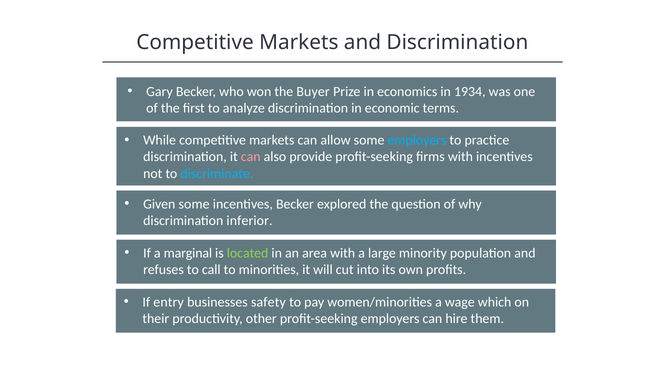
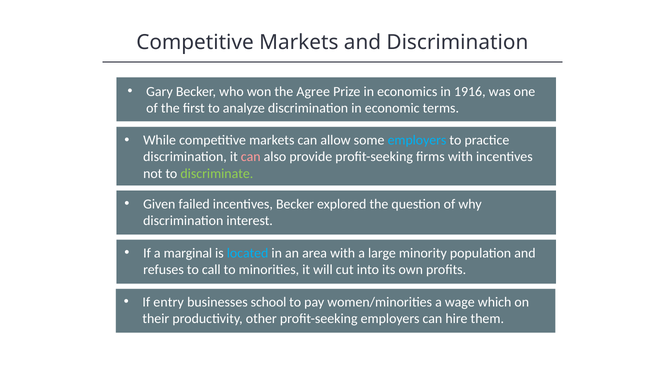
Buyer: Buyer -> Agree
1934: 1934 -> 1916
discriminate colour: light blue -> light green
Given some: some -> failed
inferior: inferior -> interest
located colour: light green -> light blue
safety: safety -> school
